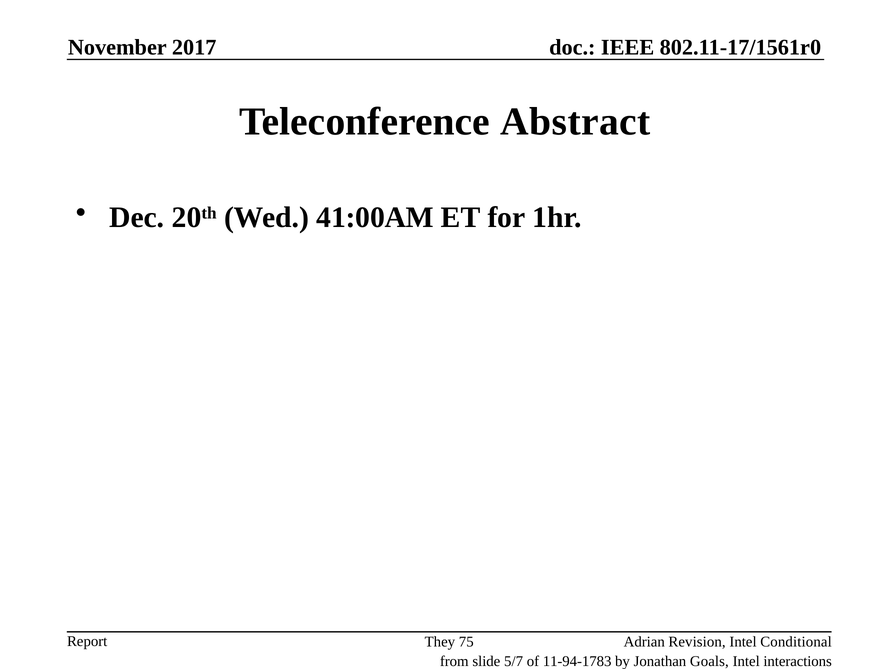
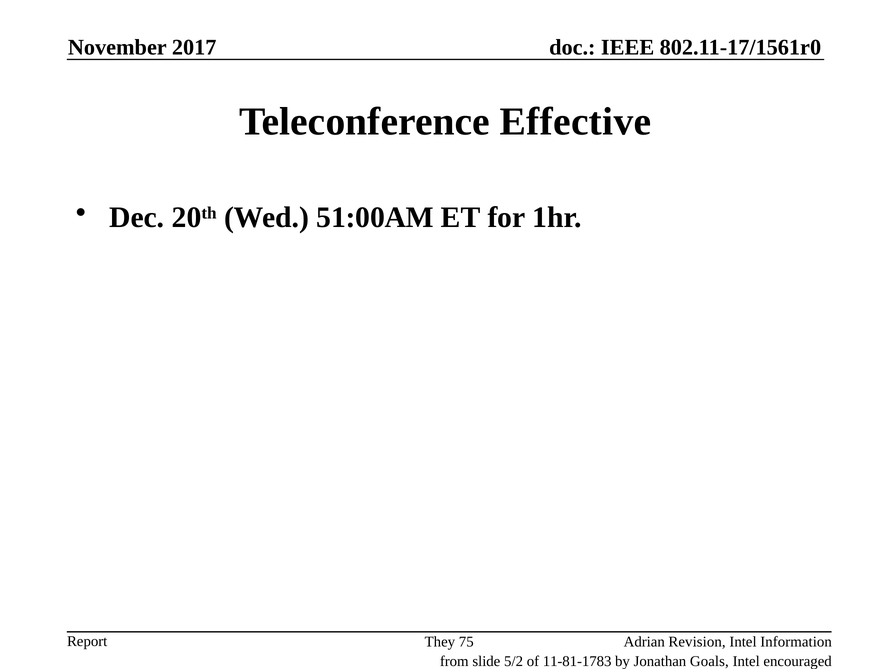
Abstract: Abstract -> Effective
41:00AM: 41:00AM -> 51:00AM
Conditional: Conditional -> Information
5/7: 5/7 -> 5/2
11-94-1783: 11-94-1783 -> 11-81-1783
interactions: interactions -> encouraged
